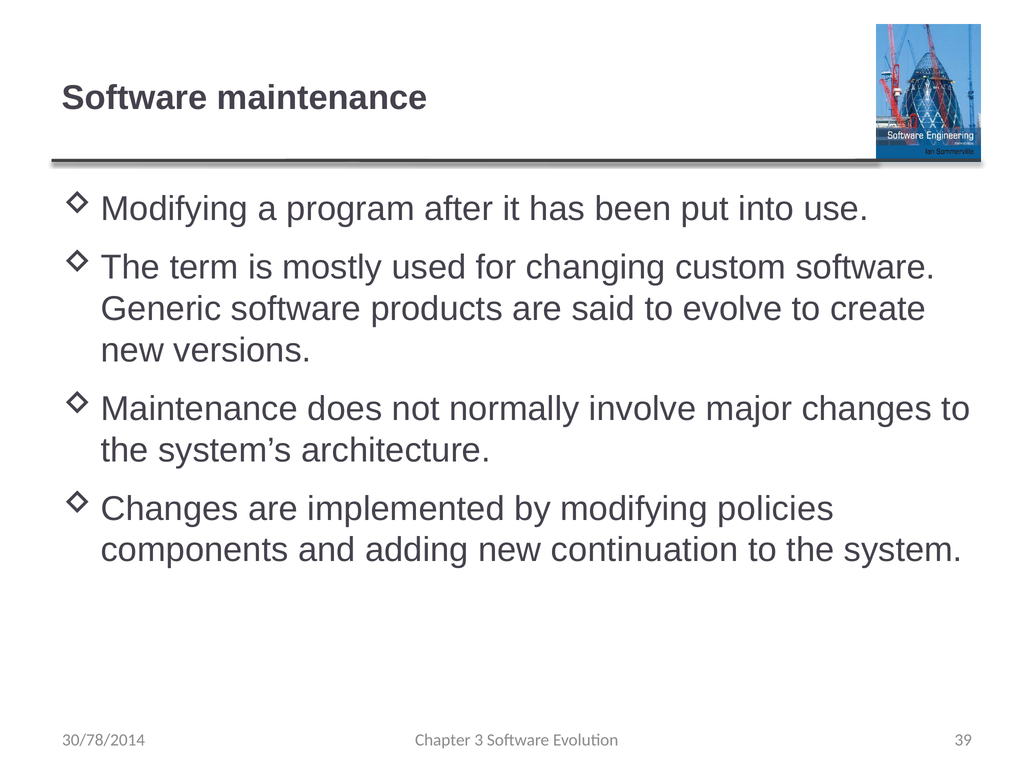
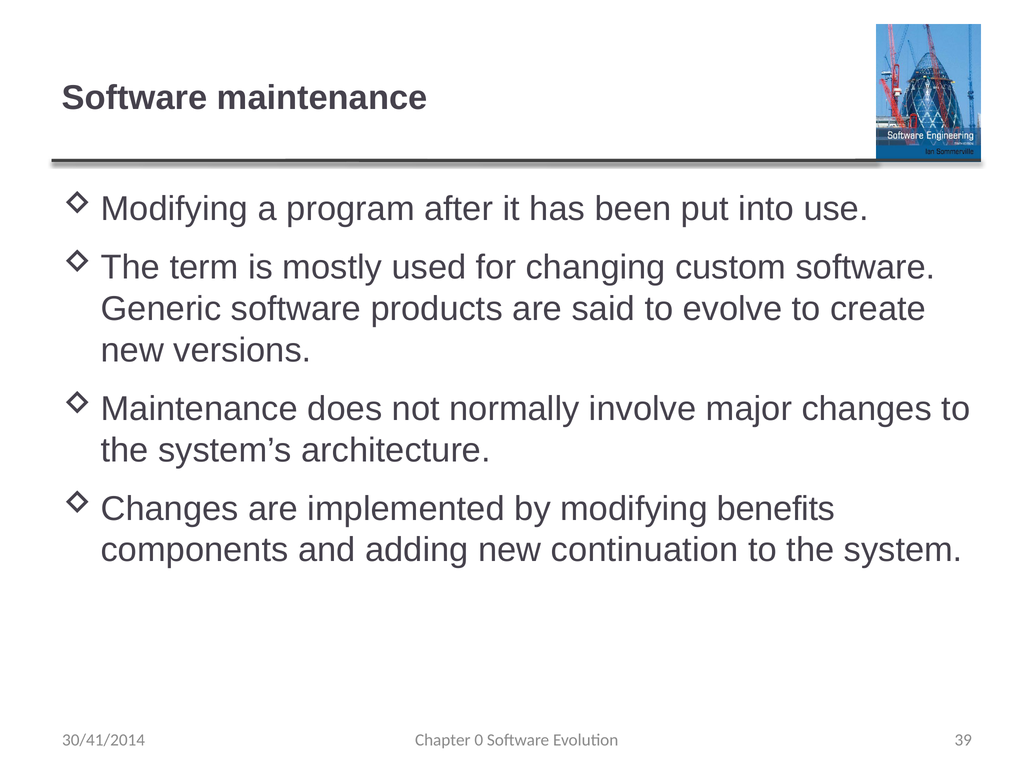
policies: policies -> benefits
3: 3 -> 0
30/78/2014: 30/78/2014 -> 30/41/2014
